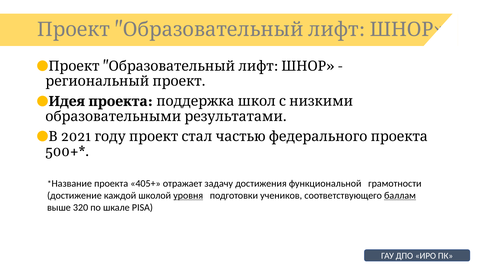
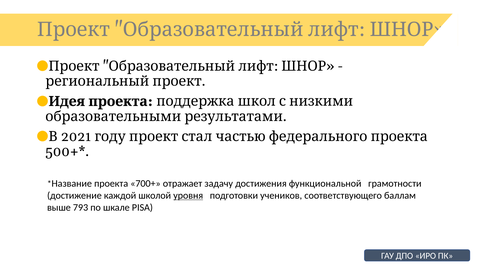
405+: 405+ -> 700+
баллам underline: present -> none
320: 320 -> 793
